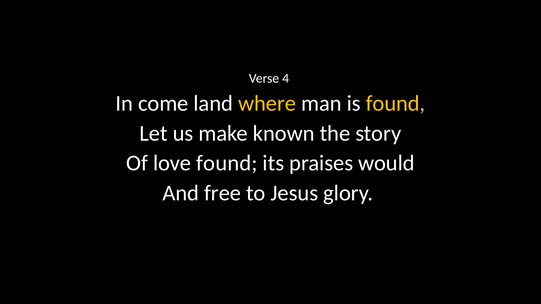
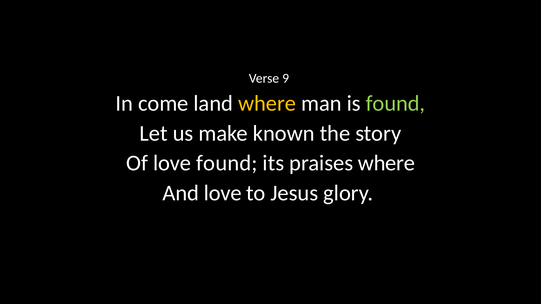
4: 4 -> 9
found at (396, 103) colour: yellow -> light green
praises would: would -> where
And free: free -> love
